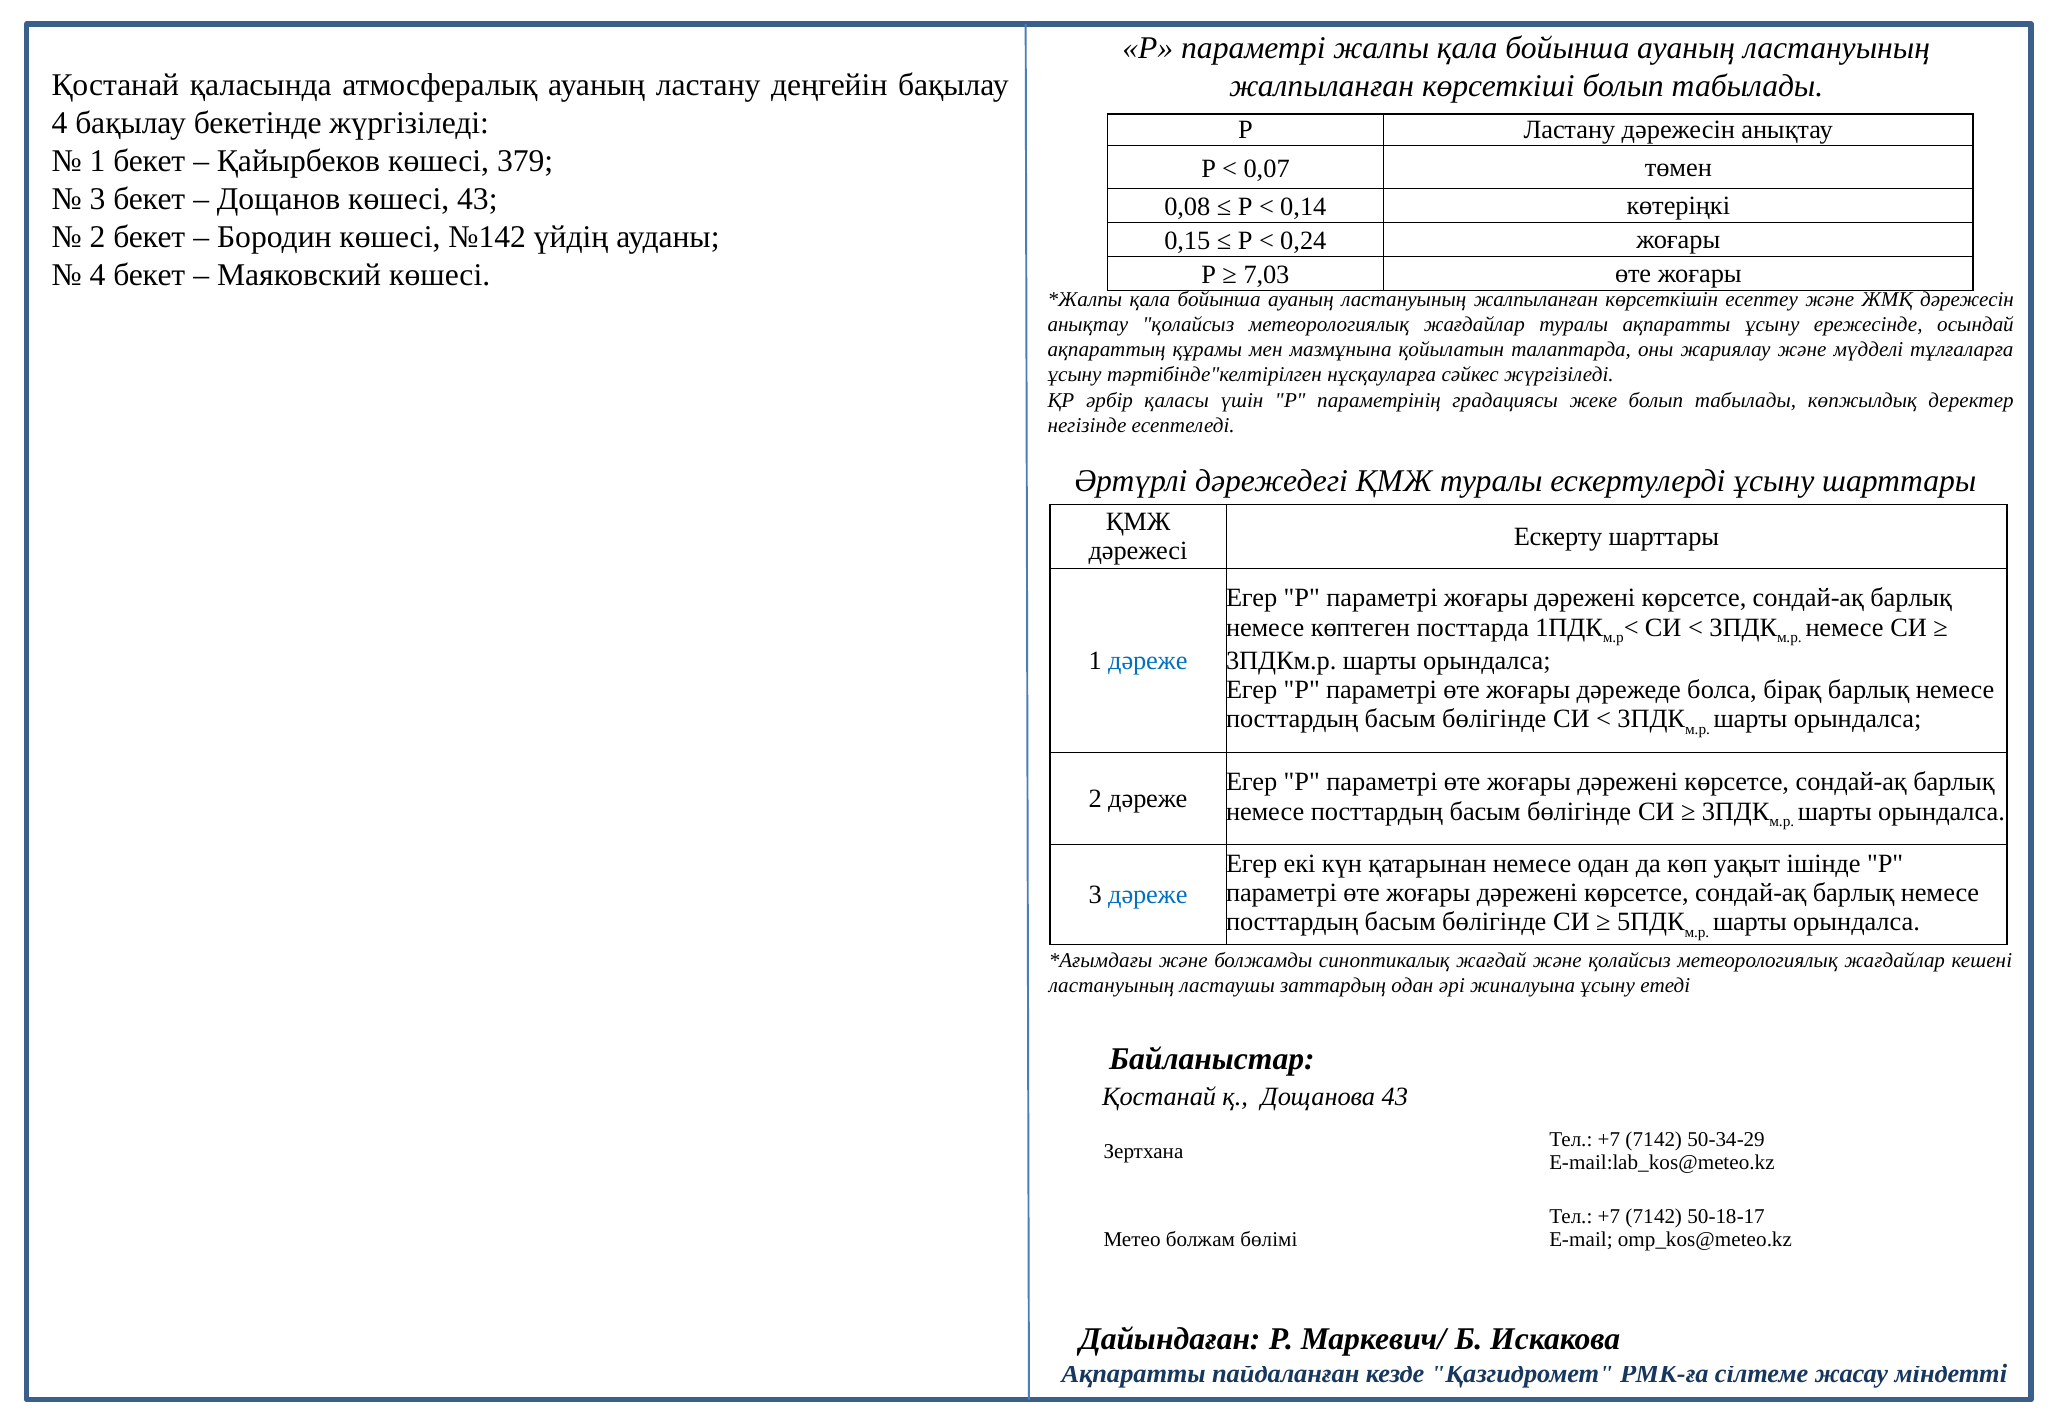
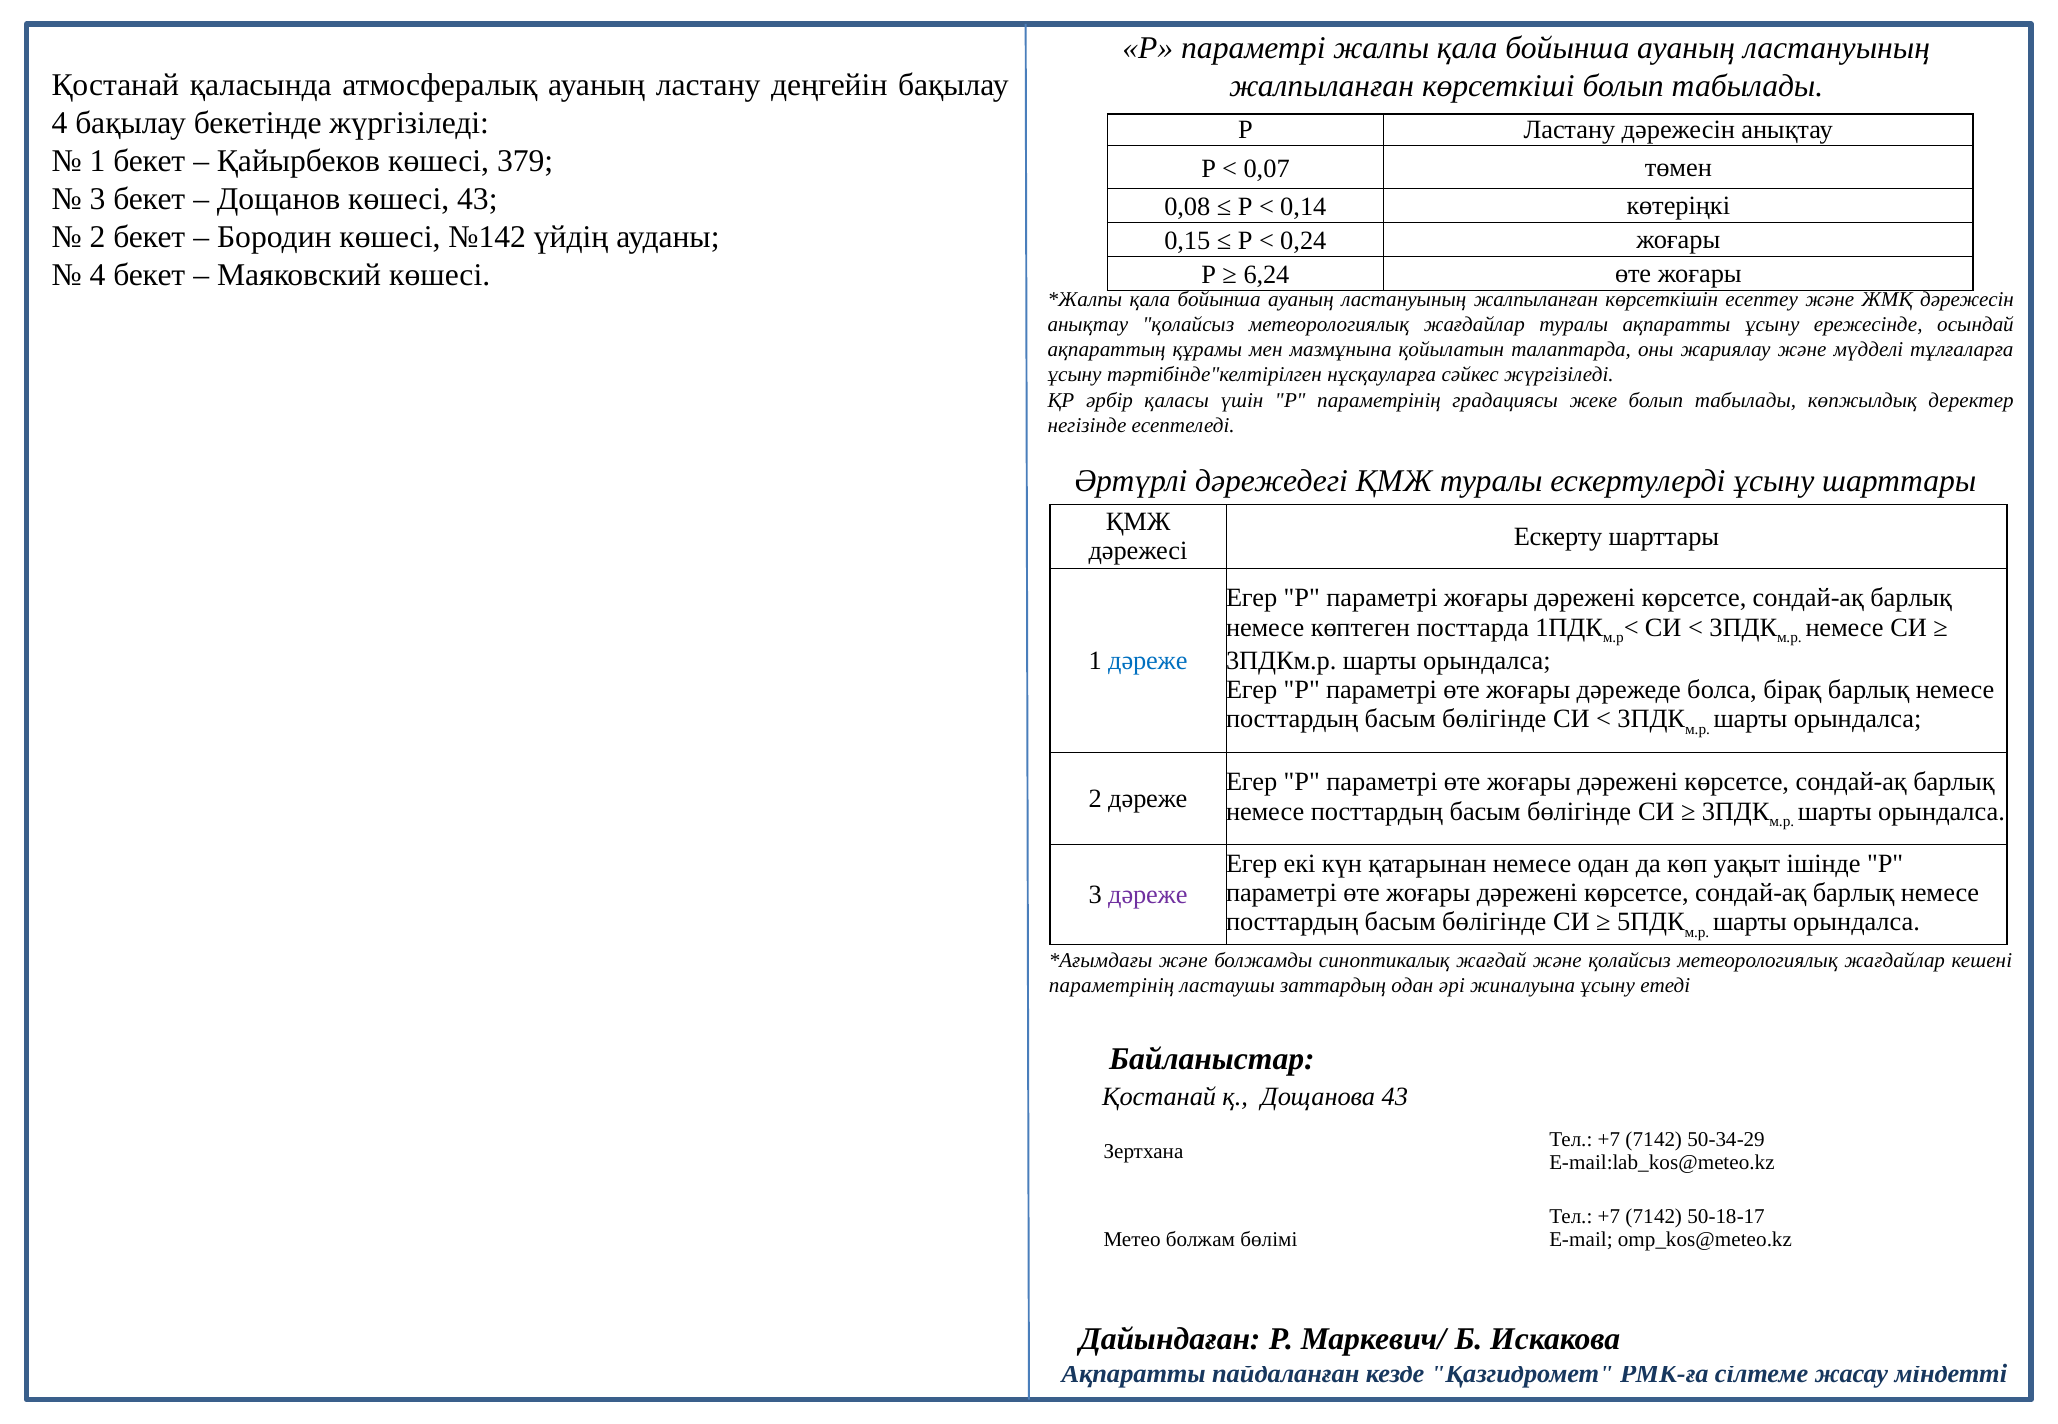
7,03: 7,03 -> 6,24
дәреже at (1148, 895) colour: blue -> purple
ластануының at (1112, 986): ластануының -> параметрінің
